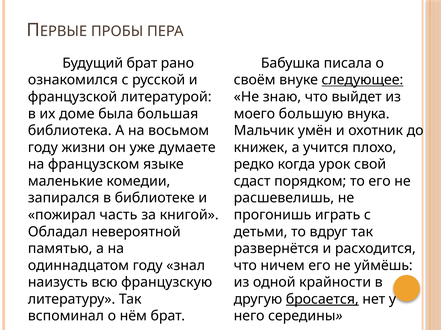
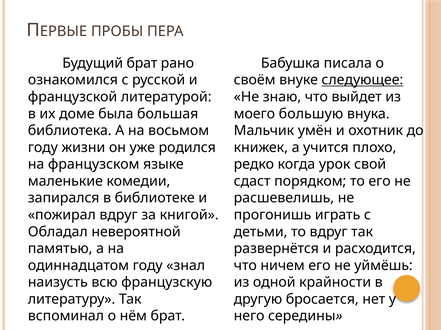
думаете: думаете -> родился
пожирал часть: часть -> вдруг
бросается underline: present -> none
